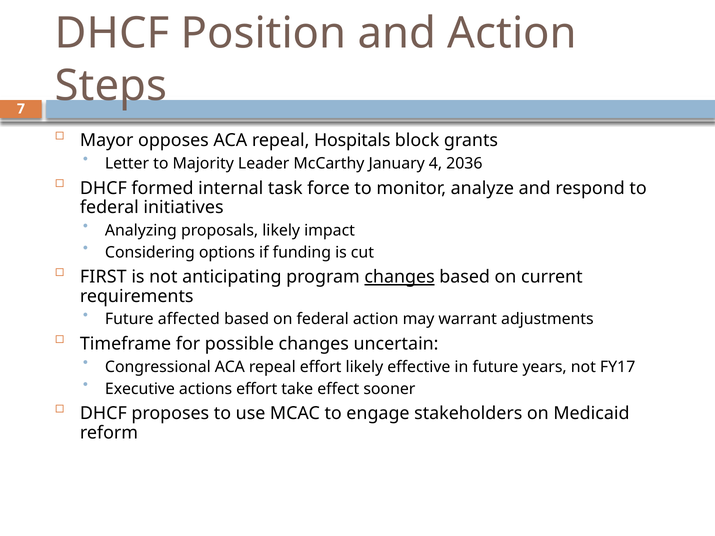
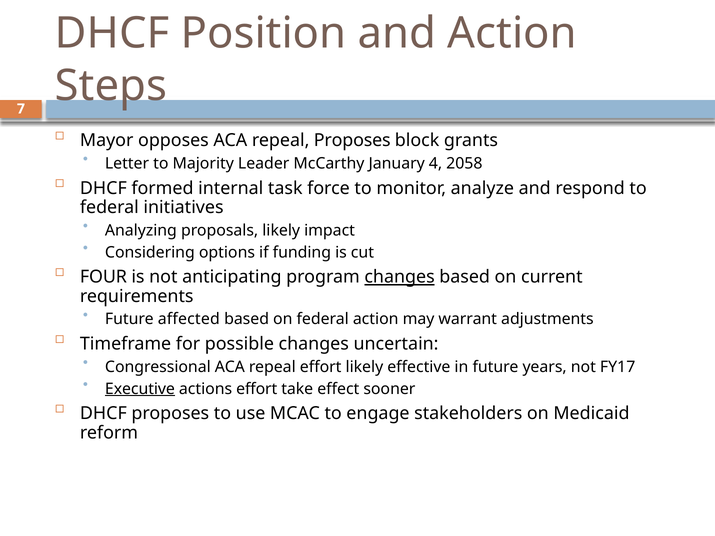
repeal Hospitals: Hospitals -> Proposes
2036: 2036 -> 2058
FIRST: FIRST -> FOUR
Executive underline: none -> present
